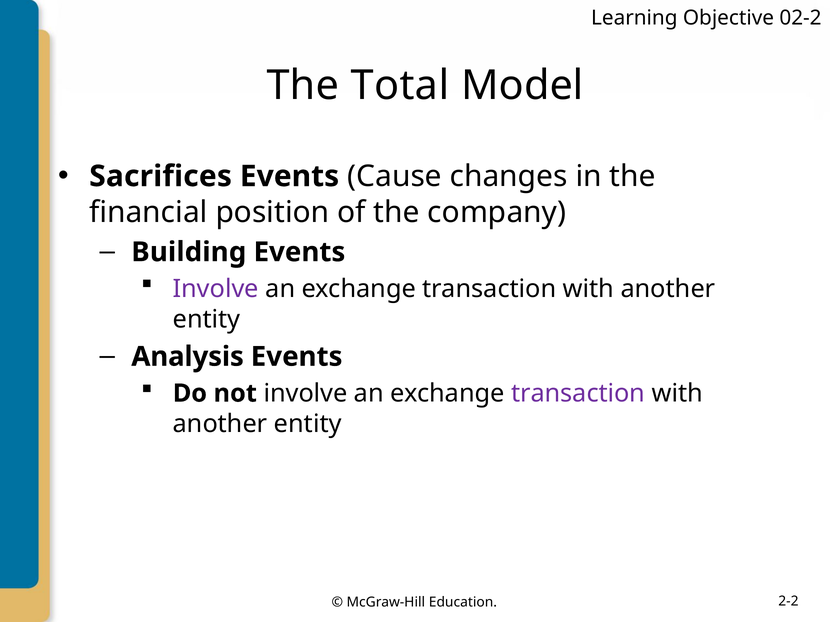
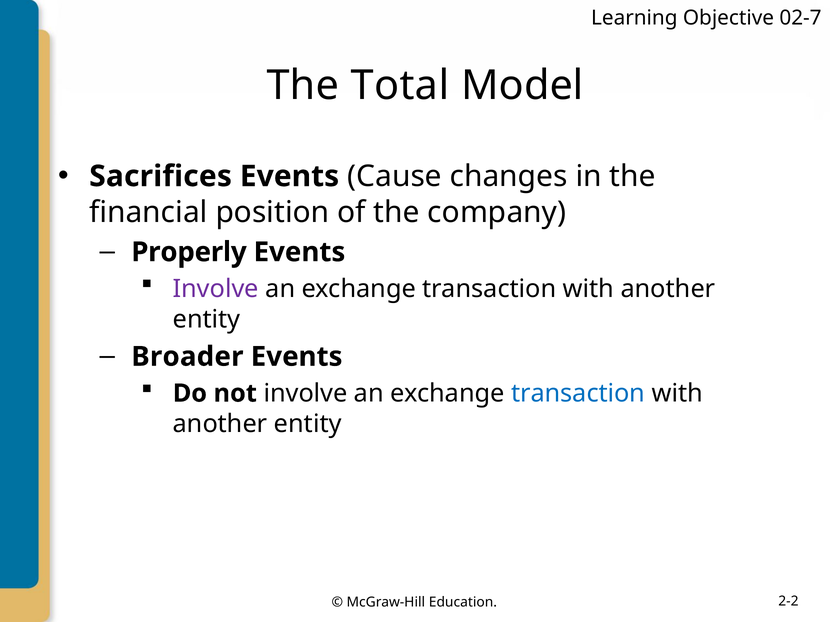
02-2: 02-2 -> 02-7
Building: Building -> Properly
Analysis: Analysis -> Broader
transaction at (578, 394) colour: purple -> blue
